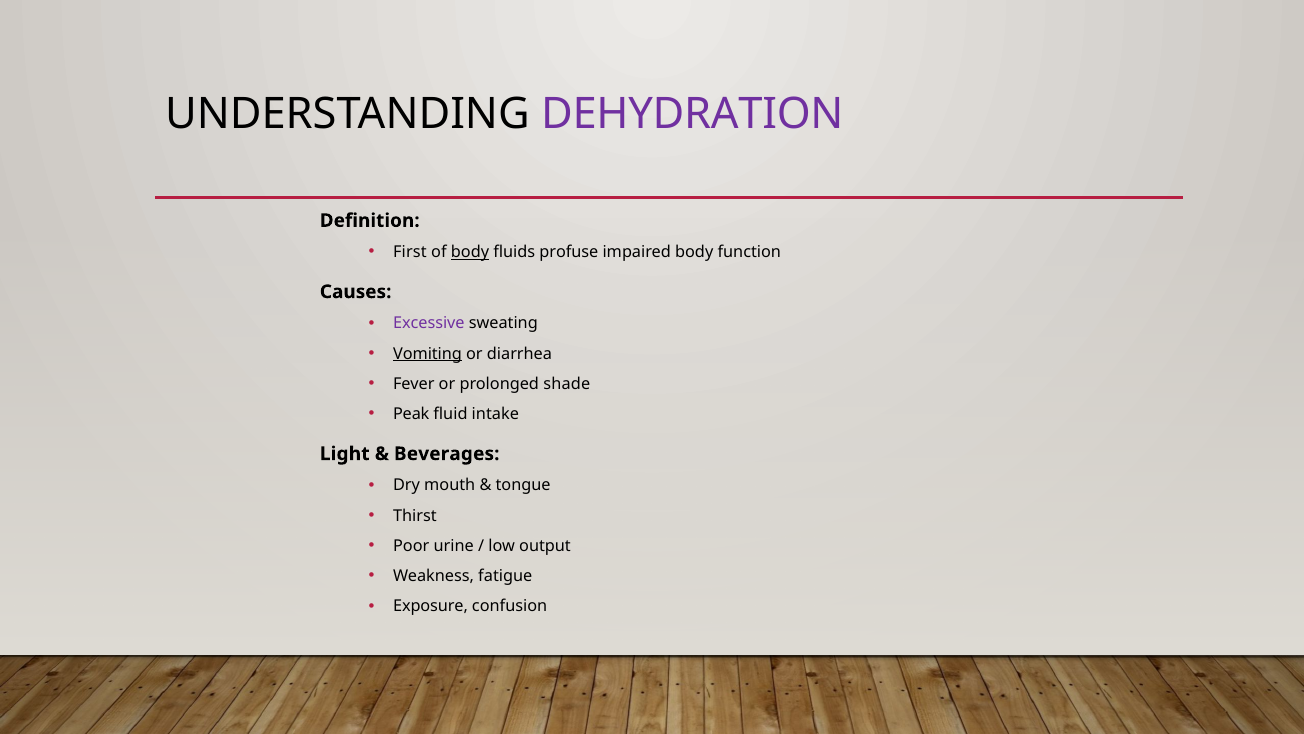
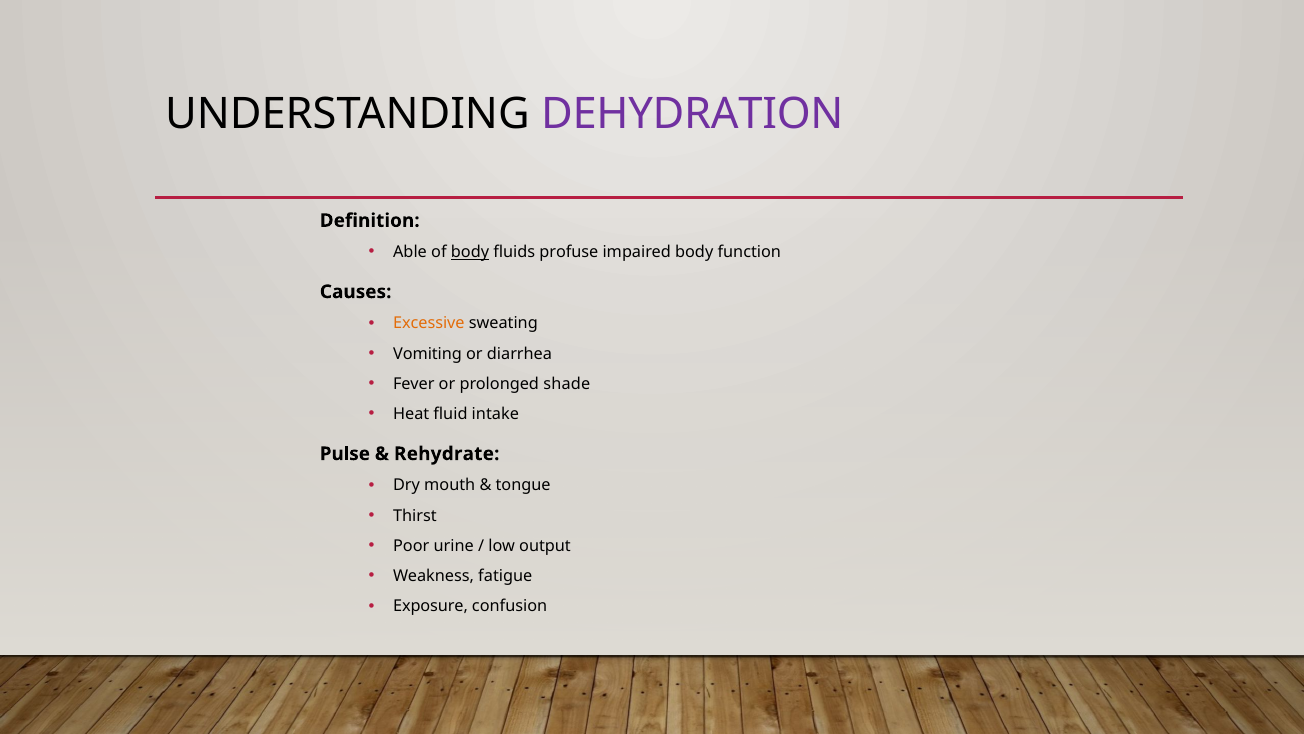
First: First -> Able
Excessive colour: purple -> orange
Vomiting underline: present -> none
Peak: Peak -> Heat
Light: Light -> Pulse
Beverages: Beverages -> Rehydrate
